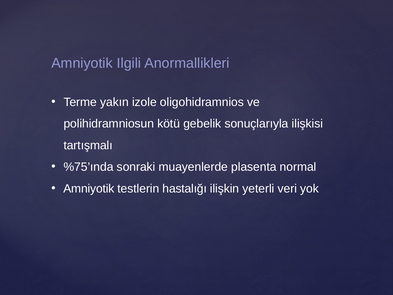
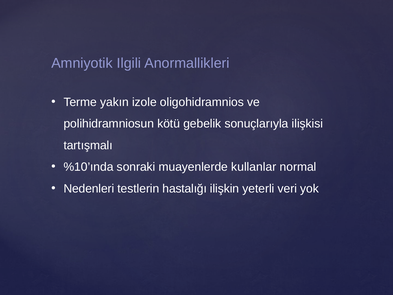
%75’ında: %75’ında -> %10’ında
plasenta: plasenta -> kullanlar
Amniyotik at (89, 188): Amniyotik -> Nedenleri
